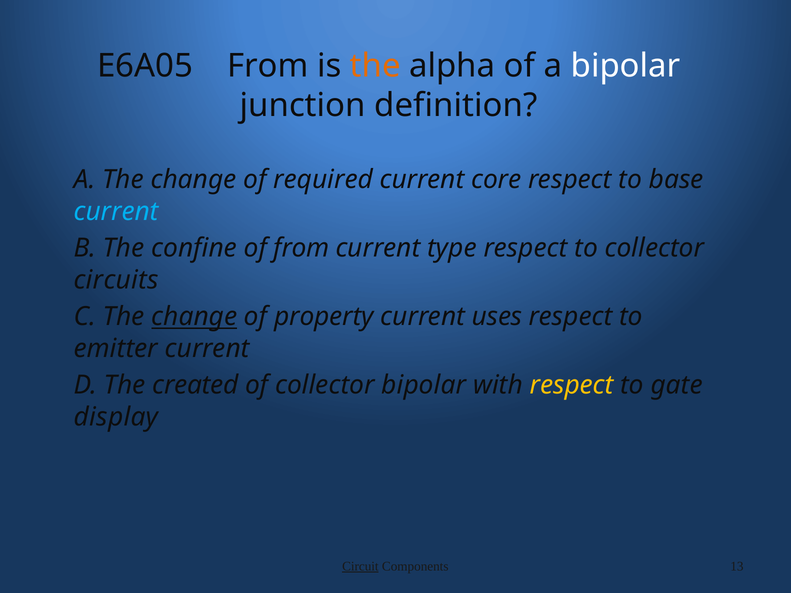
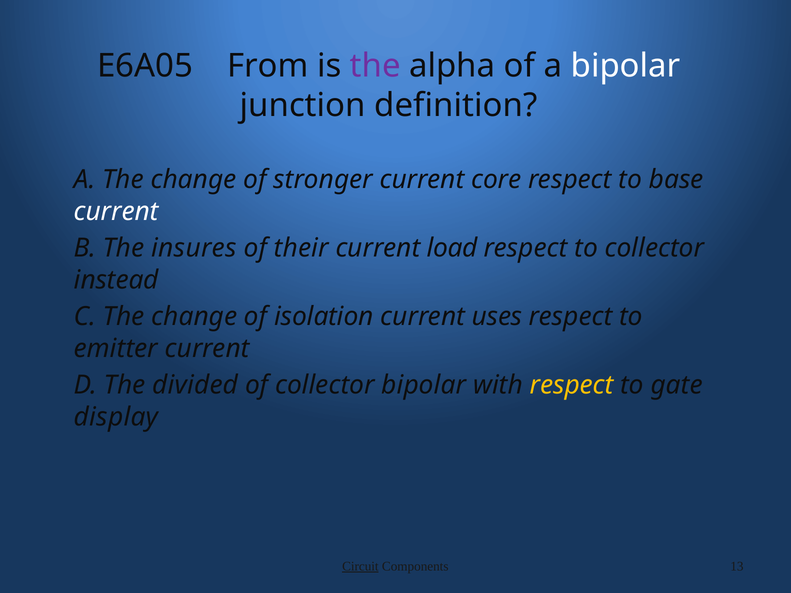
the at (375, 66) colour: orange -> purple
required: required -> stronger
current at (116, 211) colour: light blue -> white
confine: confine -> insures
of from: from -> their
type: type -> load
circuits: circuits -> instead
change at (194, 317) underline: present -> none
property: property -> isolation
created: created -> divided
